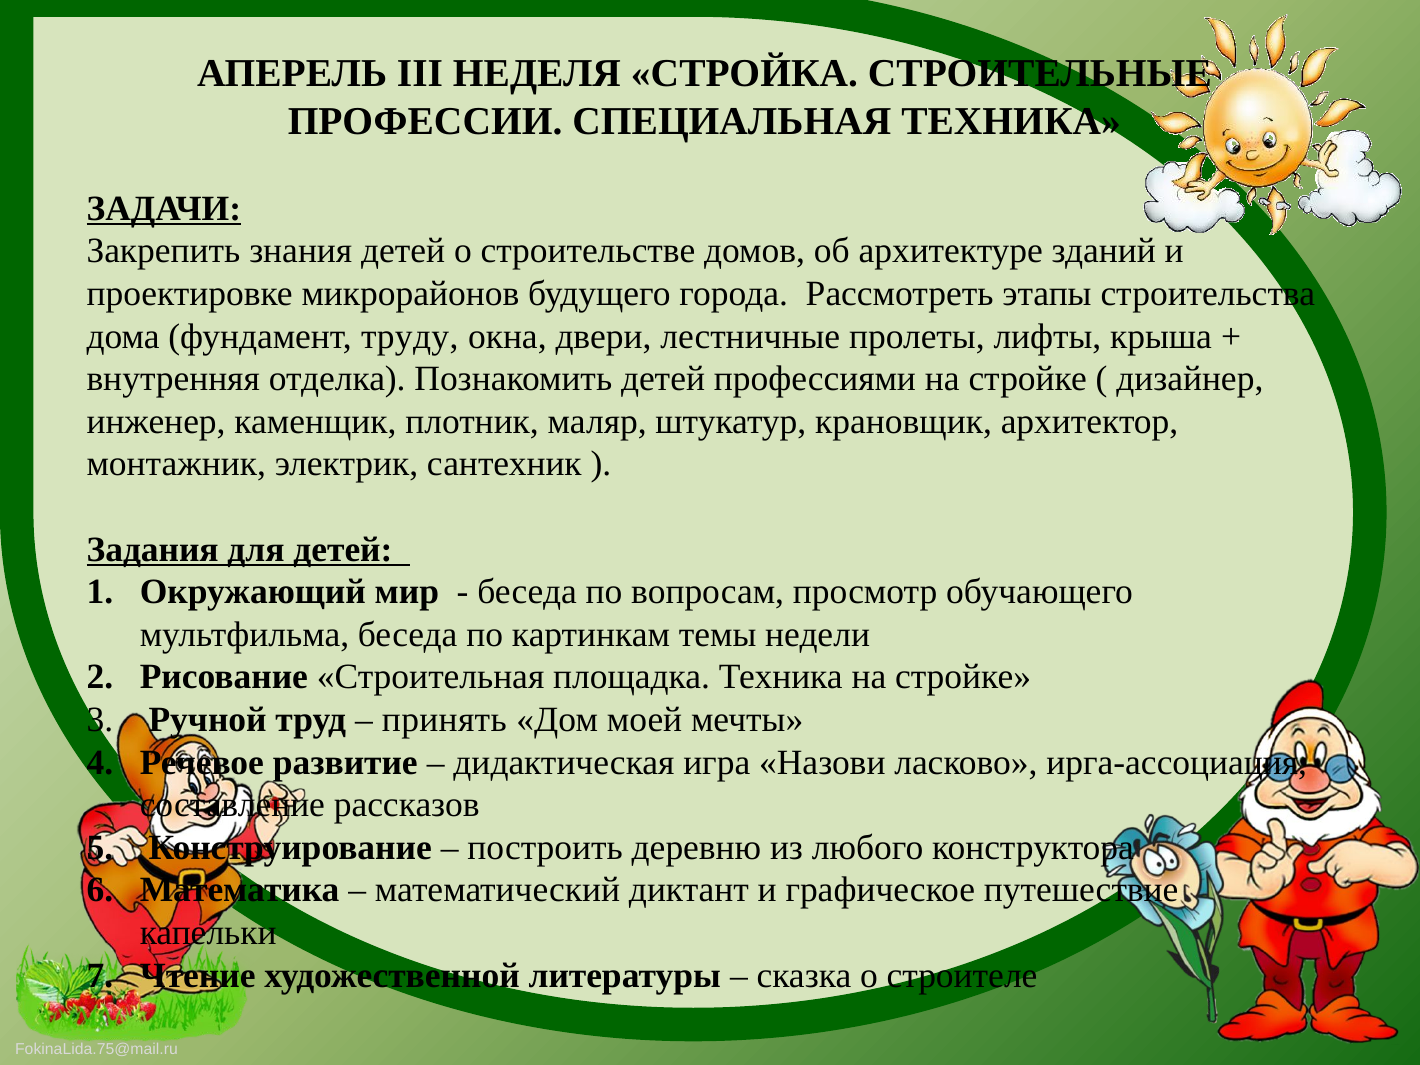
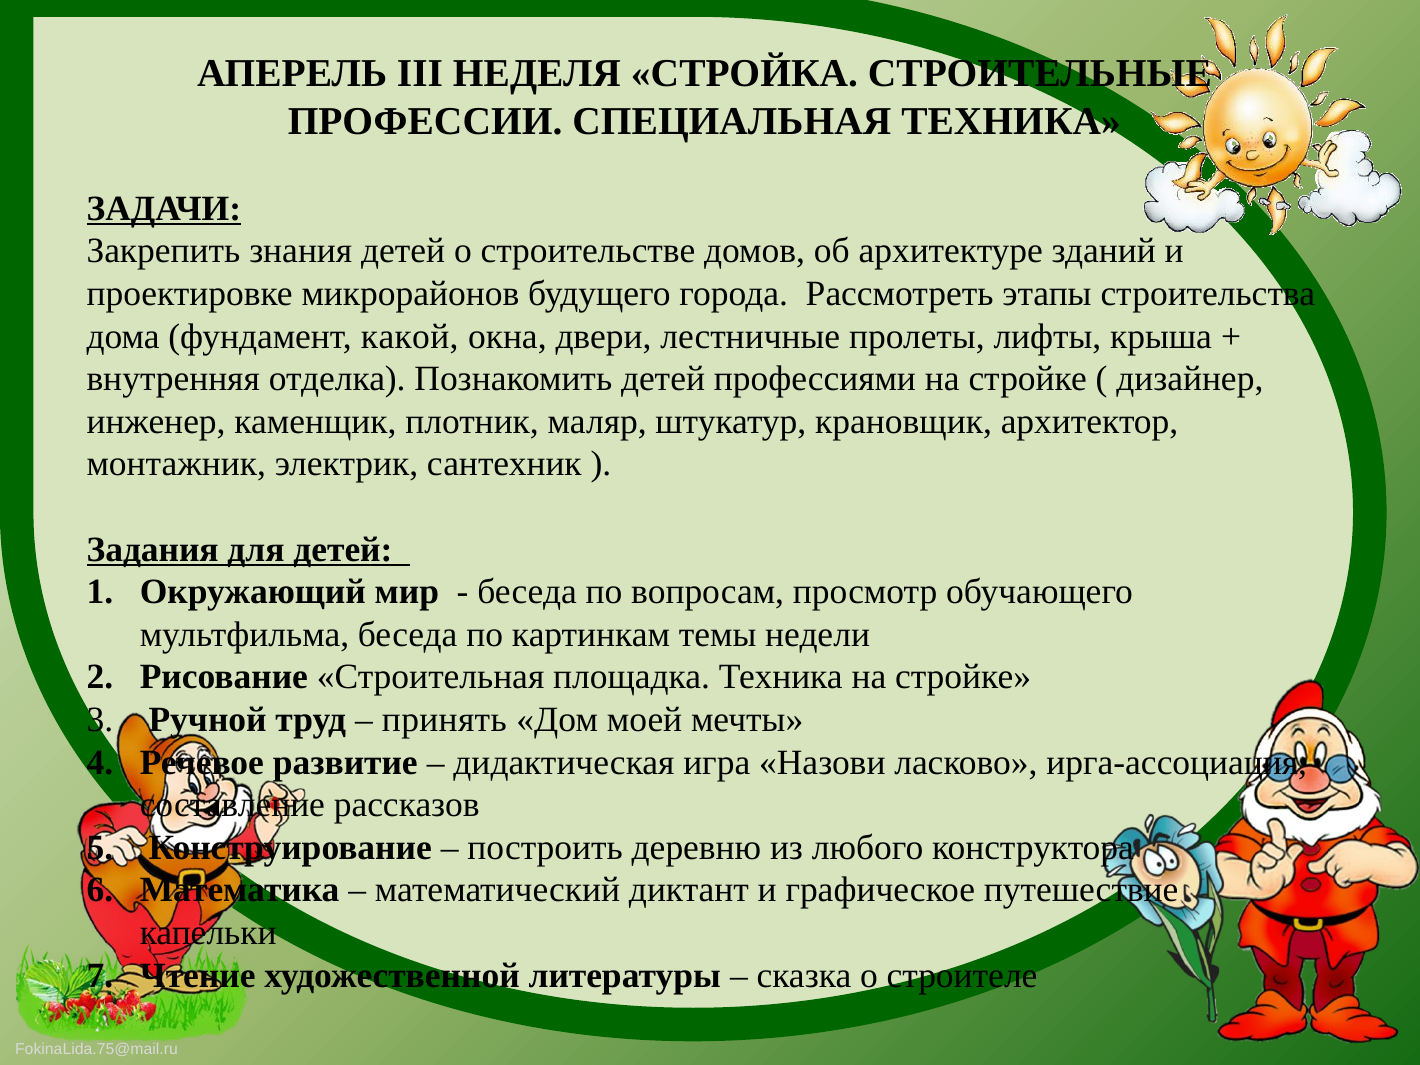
труду: труду -> какой
